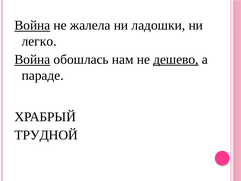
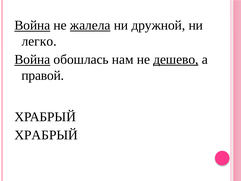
жалела underline: none -> present
ладошки: ладошки -> дружной
параде: параде -> правой
ТРУДНОЙ at (46, 135): ТРУДНОЙ -> ХРАБРЫЙ
